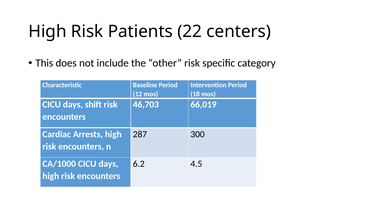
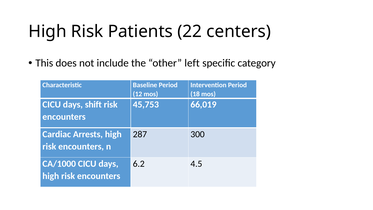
other risk: risk -> left
46,703: 46,703 -> 45,753
